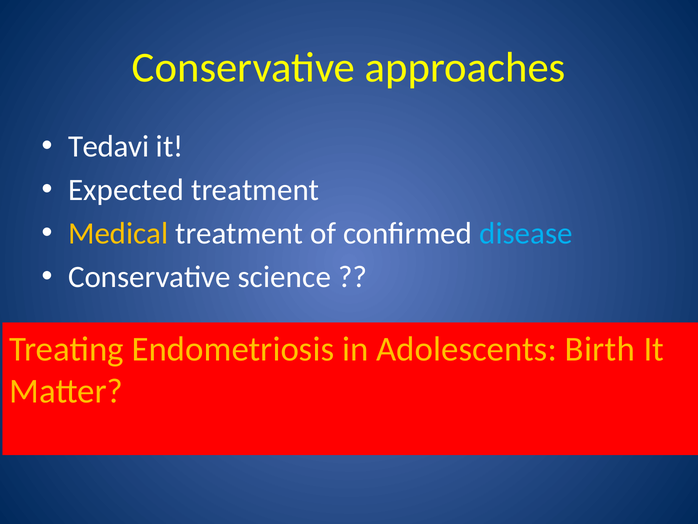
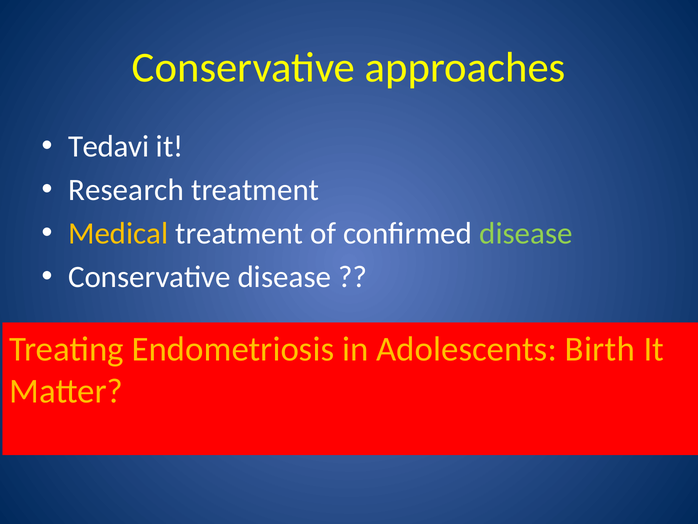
Expected: Expected -> Research
disease at (526, 233) colour: light blue -> light green
Conservative science: science -> disease
